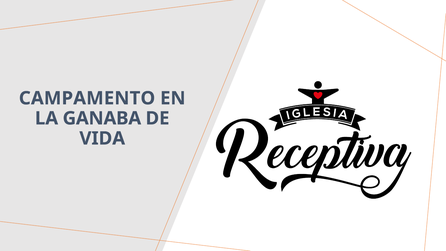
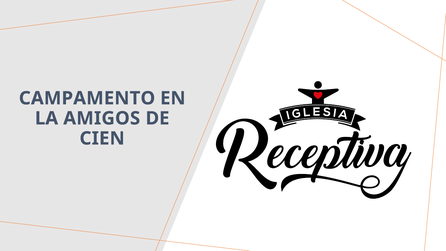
GANABA: GANABA -> AMIGOS
VIDA: VIDA -> CIEN
